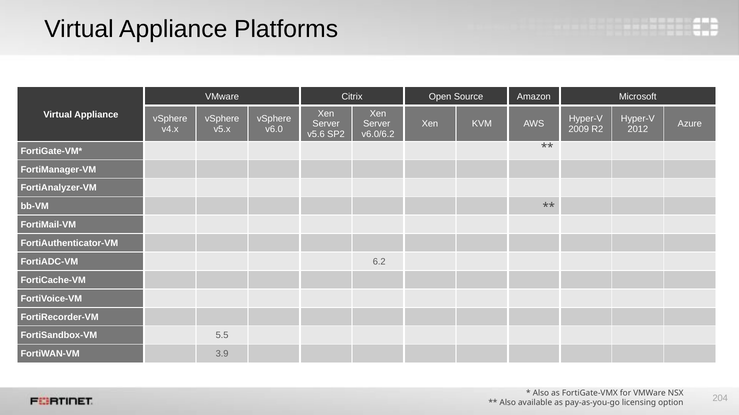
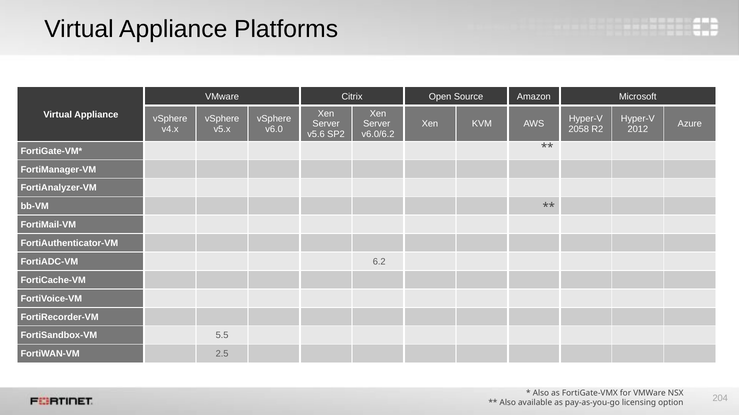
2009: 2009 -> 2058
3.9: 3.9 -> 2.5
